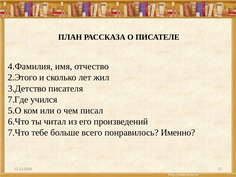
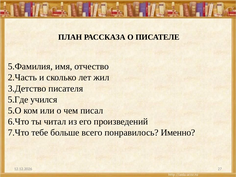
4.Фамилия: 4.Фамилия -> 5.Фамилия
2.Этого: 2.Этого -> 2.Часть
7.Где: 7.Где -> 5.Где
